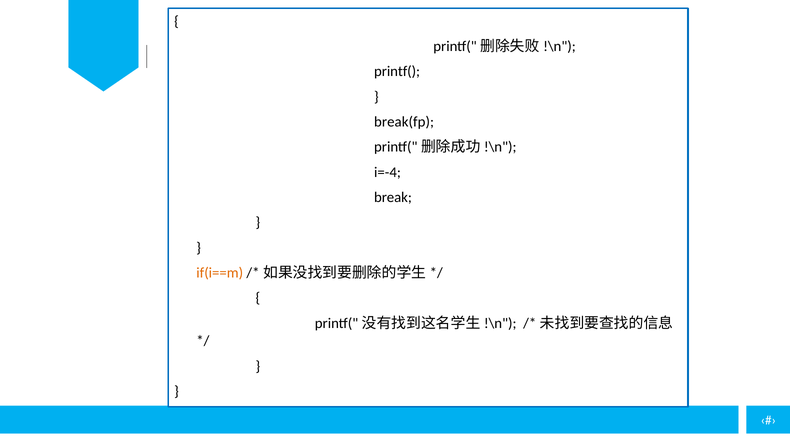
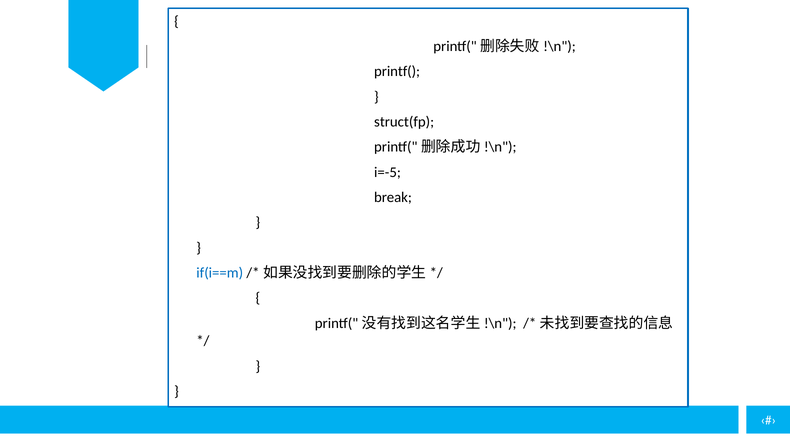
break(fp: break(fp -> struct(fp
i=-4: i=-4 -> i=-5
if(i==m colour: orange -> blue
